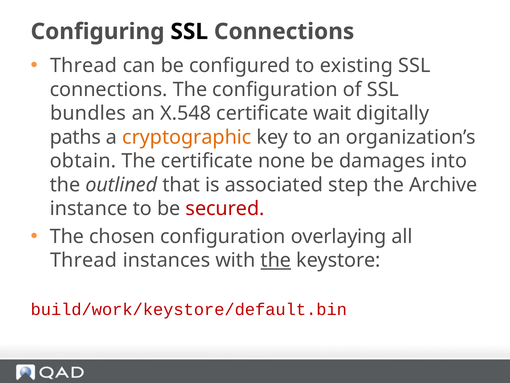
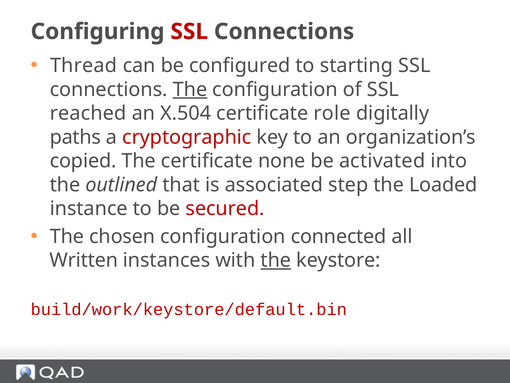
SSL at (189, 32) colour: black -> red
existing: existing -> starting
The at (190, 89) underline: none -> present
bundles: bundles -> reached
X.548: X.548 -> X.504
wait: wait -> role
cryptographic colour: orange -> red
obtain: obtain -> copied
damages: damages -> activated
Archive: Archive -> Loaded
overlaying: overlaying -> connected
Thread at (84, 260): Thread -> Written
